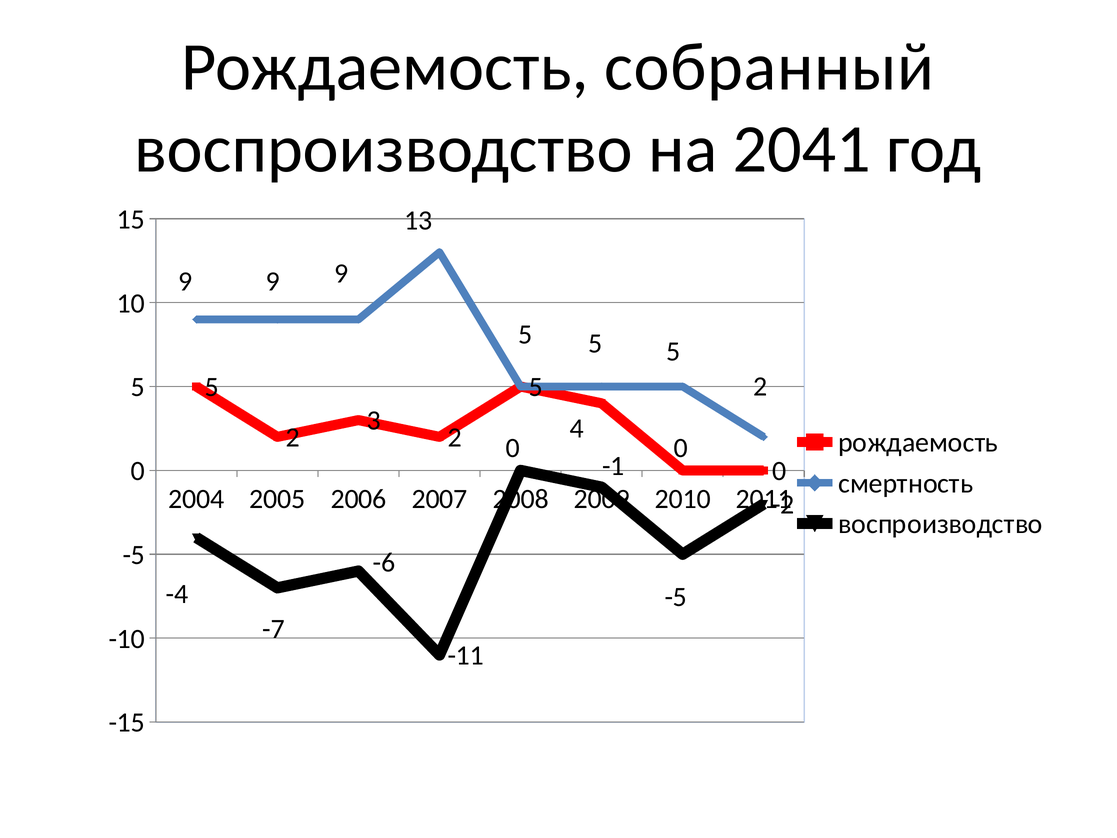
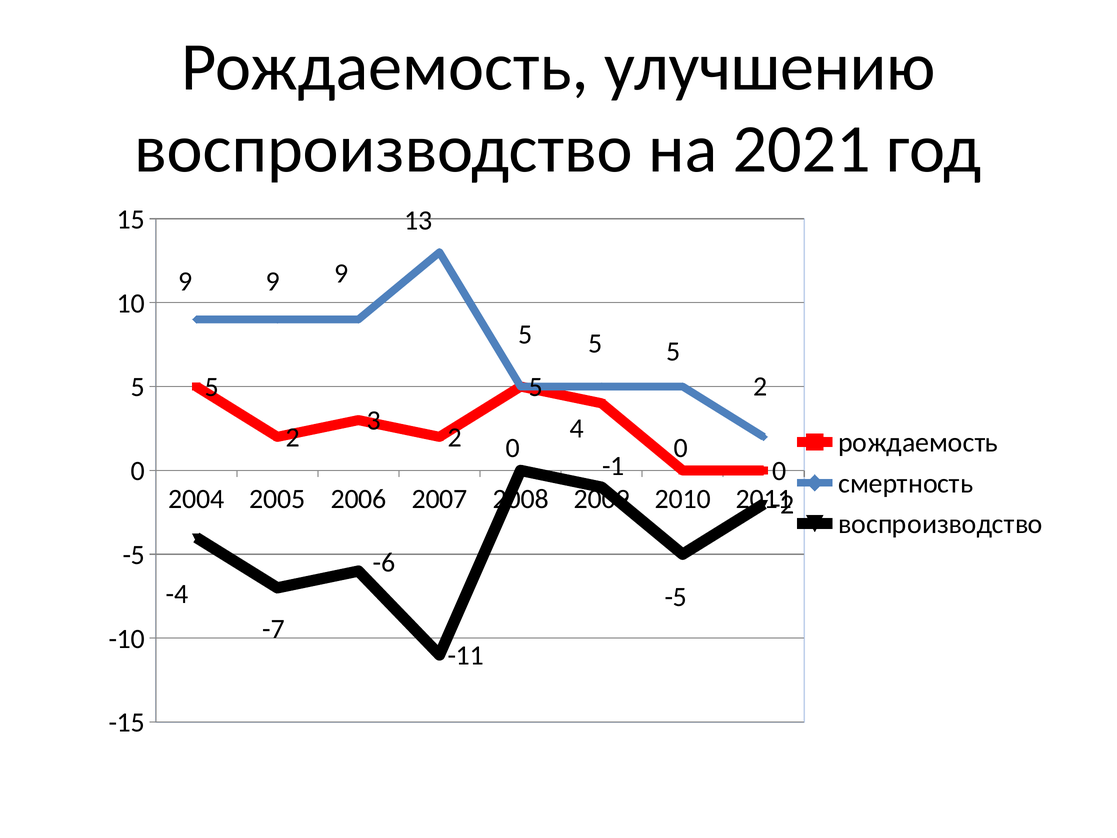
собранный: собранный -> улучшению
2041: 2041 -> 2021
